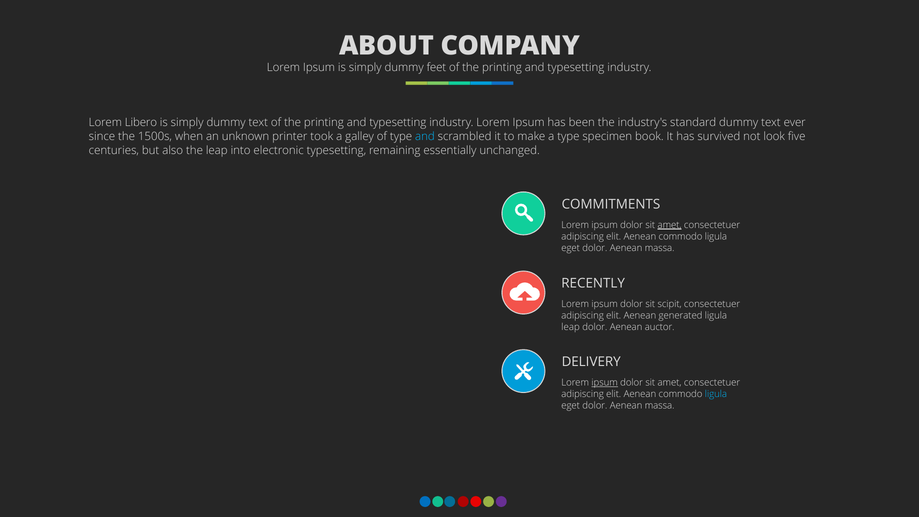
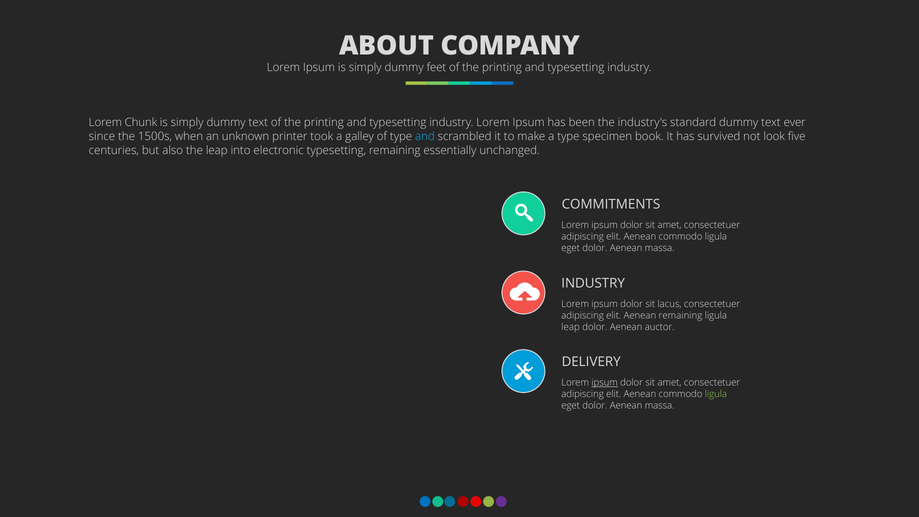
Libero: Libero -> Chunk
amet at (670, 225) underline: present -> none
RECENTLY at (593, 283): RECENTLY -> INDUSTRY
scipit: scipit -> lacus
Aenean generated: generated -> remaining
ligula at (716, 394) colour: light blue -> light green
